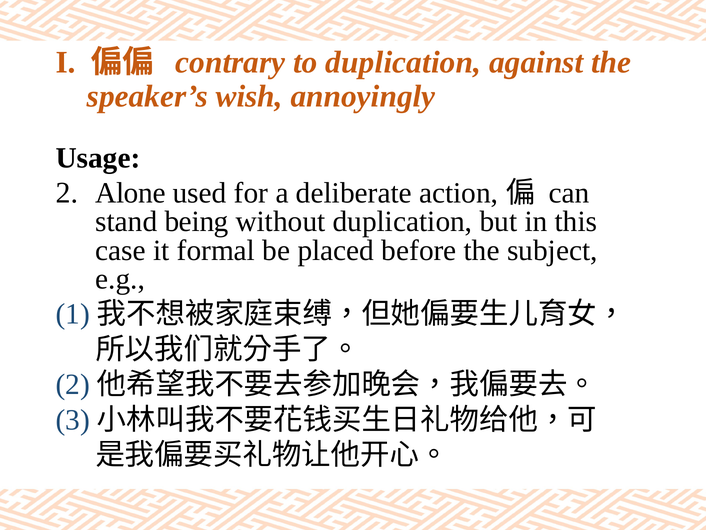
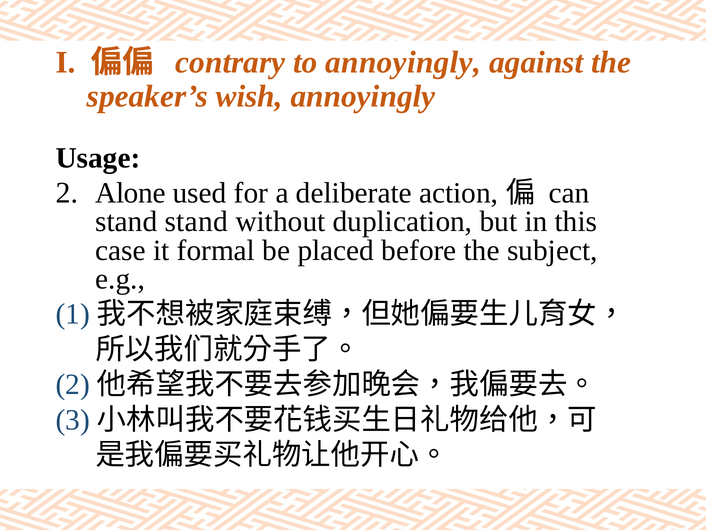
to duplication: duplication -> annoyingly
stand being: being -> stand
